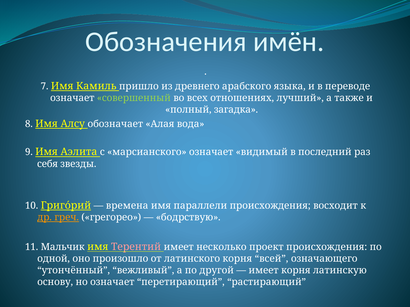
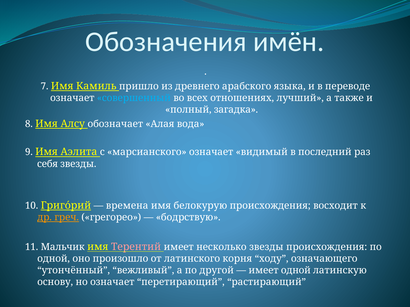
совершенный colour: light green -> light blue
параллели: параллели -> белокурую
несколько проект: проект -> звезды
всей: всей -> ходу
имеет корня: корня -> одной
